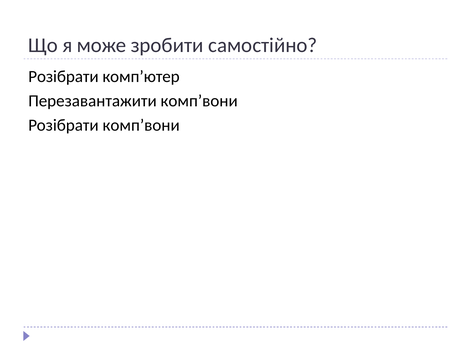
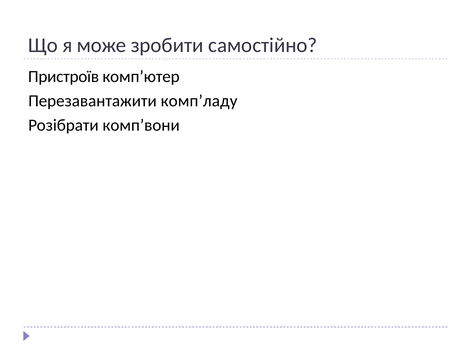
Розібрати at (63, 77): Розібрати -> Пристроїв
Перезавантажити комп’вони: комп’вони -> комп’ладу
